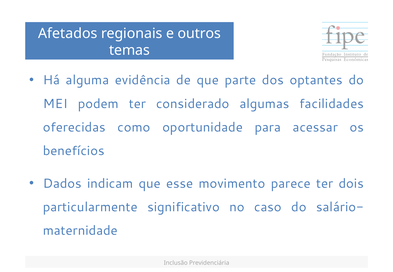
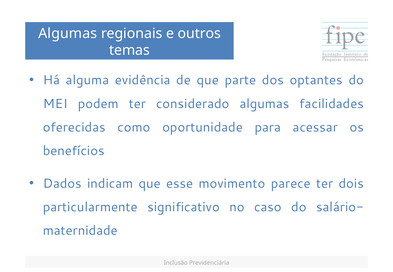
Afetados at (68, 33): Afetados -> Algumas
